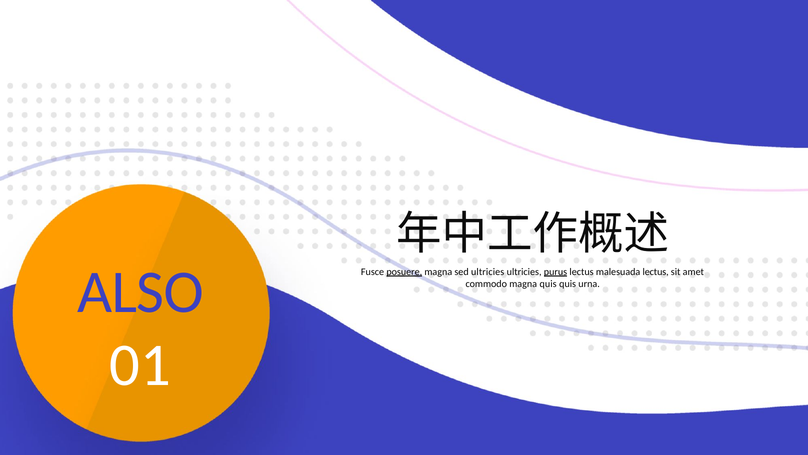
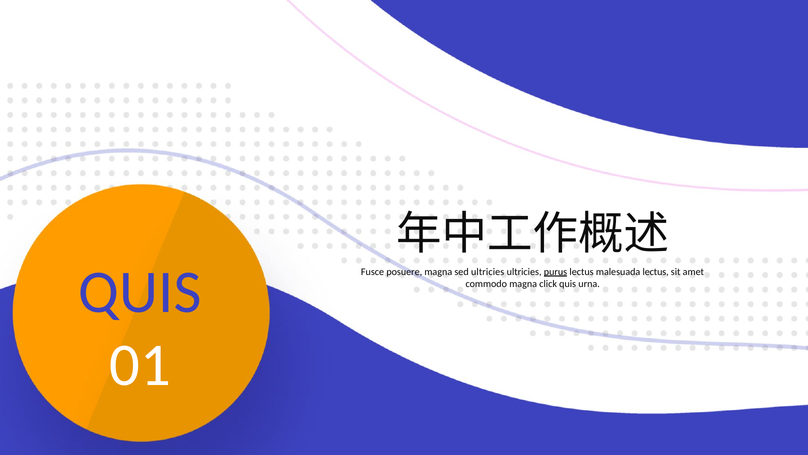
posuere underline: present -> none
ALSO at (140, 292): ALSO -> QUIS
magna quis: quis -> click
